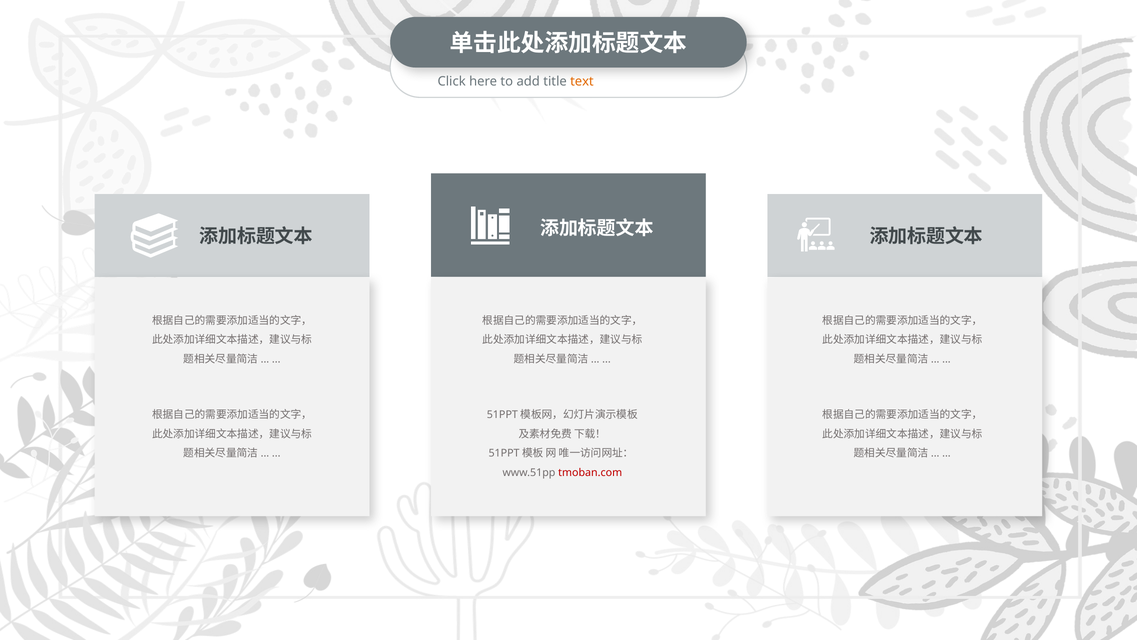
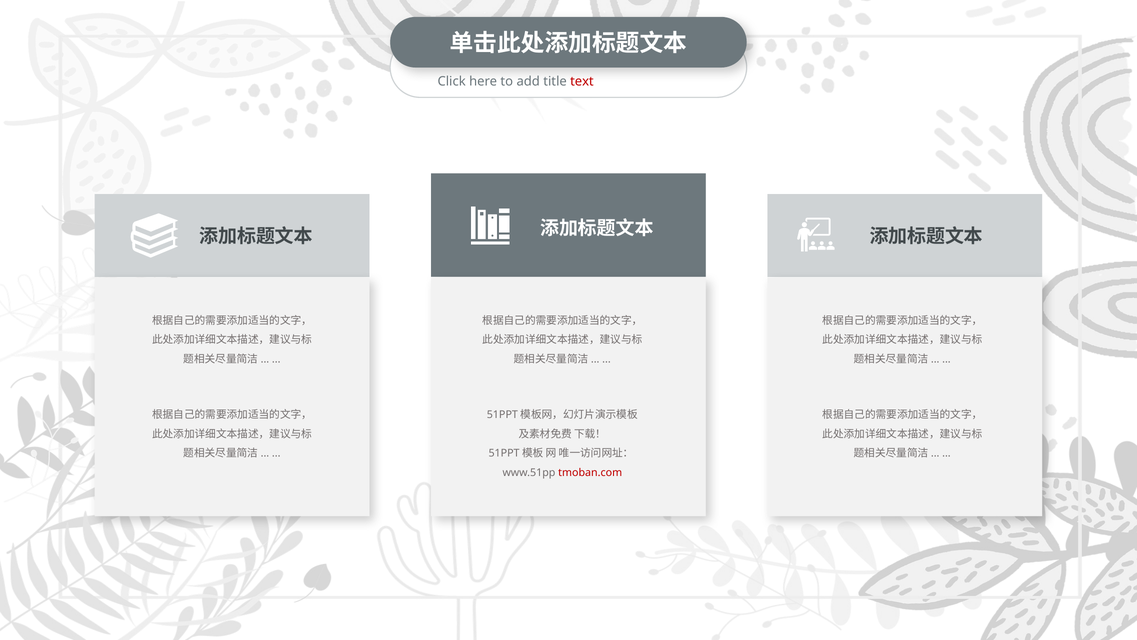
text colour: orange -> red
